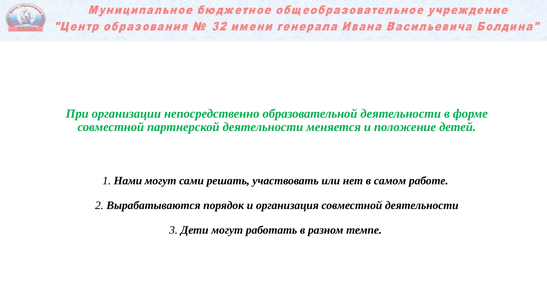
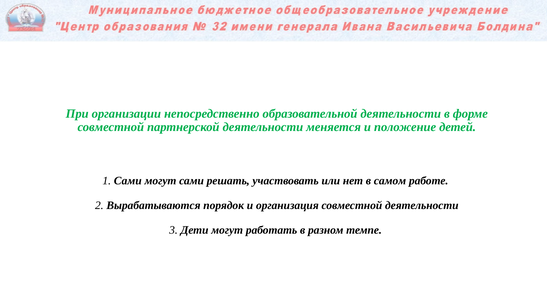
1 Нами: Нами -> Сами
